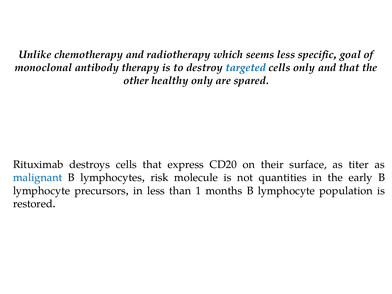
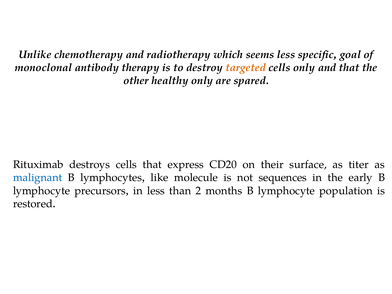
targeted colour: blue -> orange
risk: risk -> like
quantities: quantities -> sequences
1: 1 -> 2
